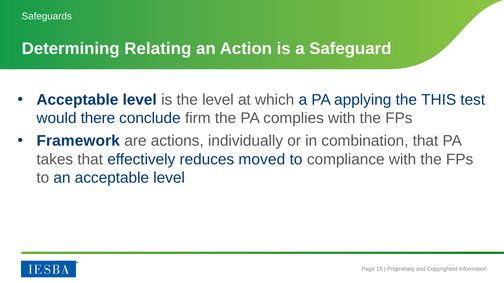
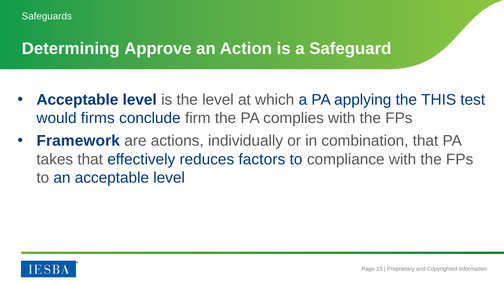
Relating: Relating -> Approve
there: there -> firms
moved: moved -> factors
